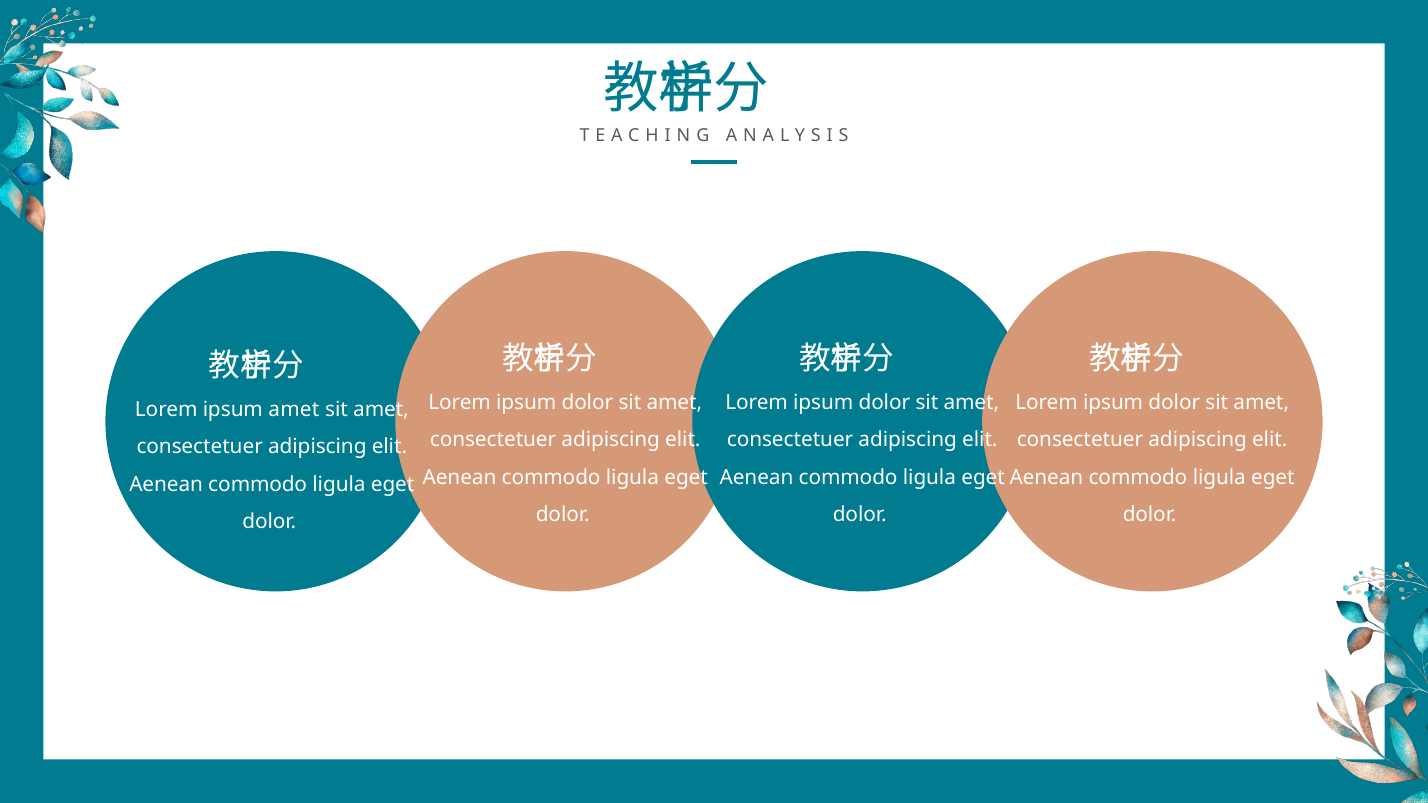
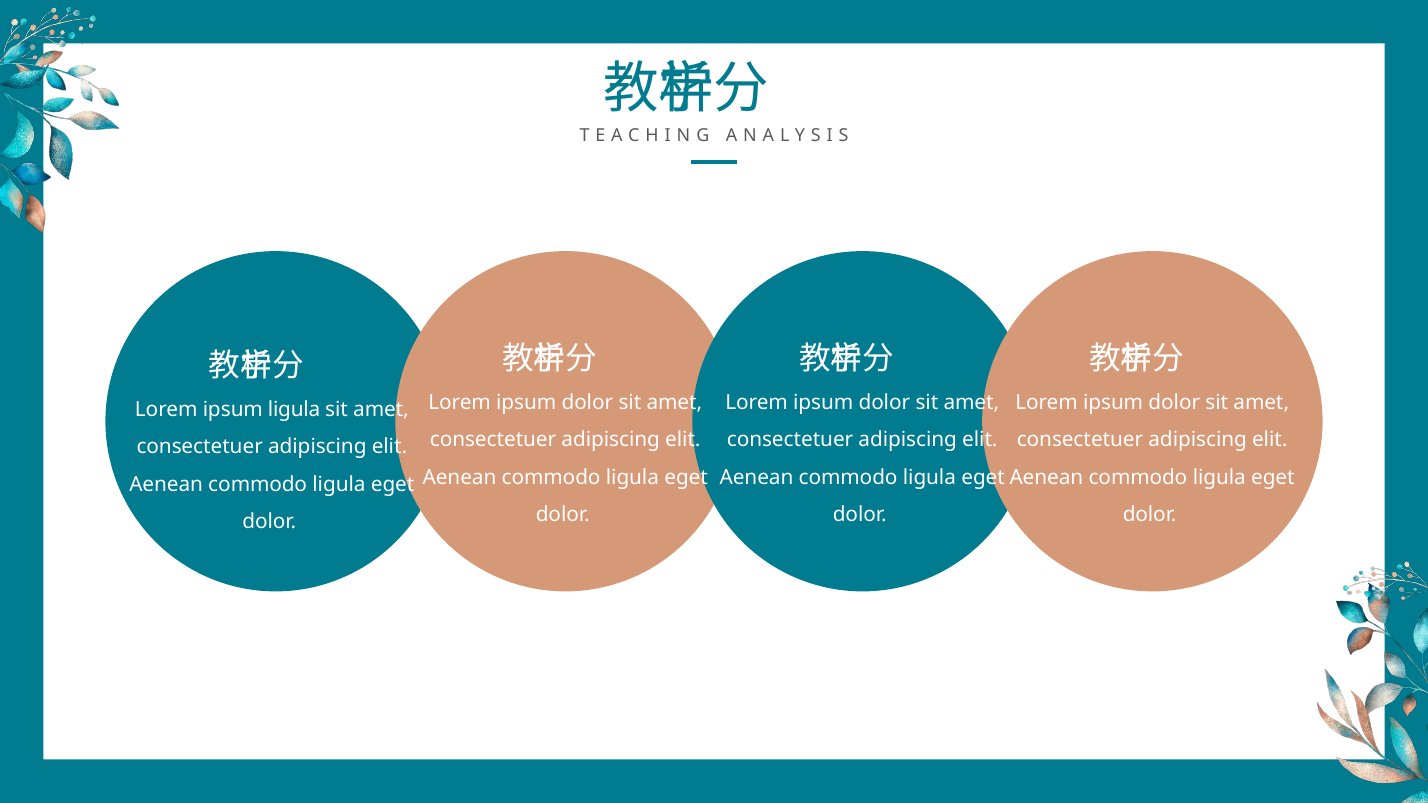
ipsum amet: amet -> ligula
